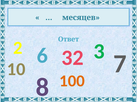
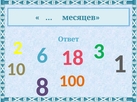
32: 32 -> 18
7: 7 -> 1
